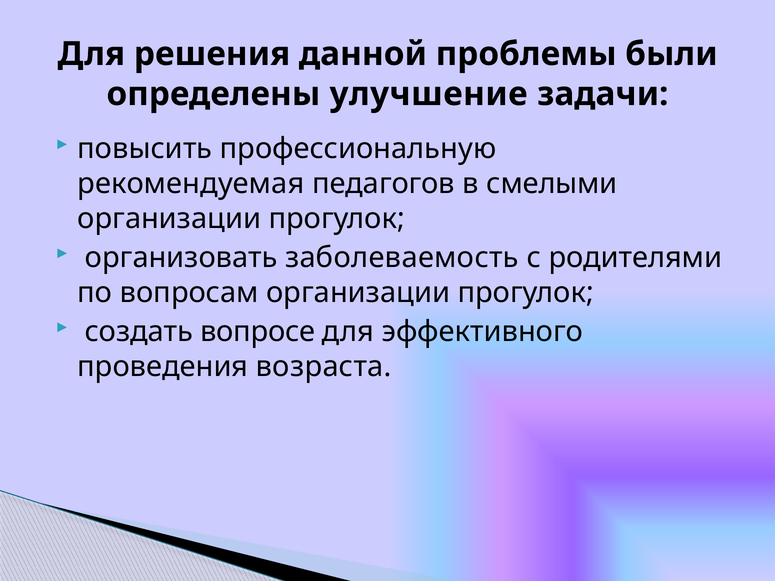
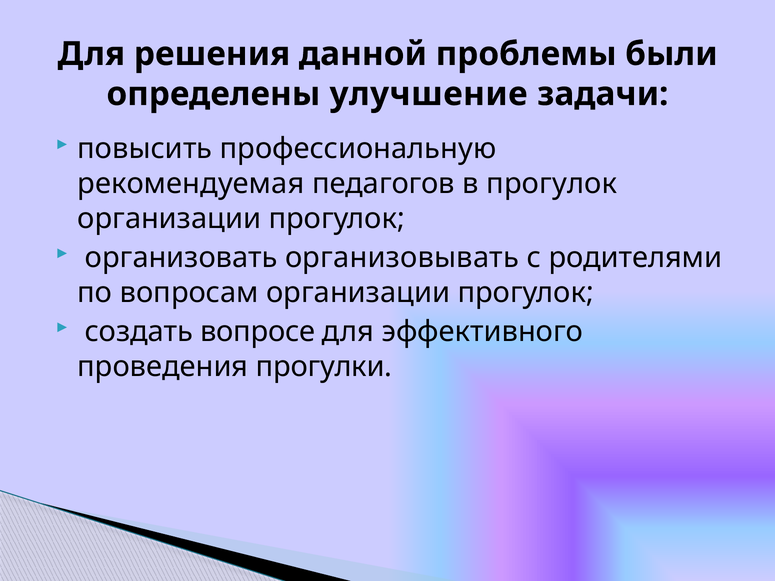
в смелыми: смелыми -> прогулок
заболеваемость: заболеваемость -> организовывать
возраста: возраста -> прогулки
